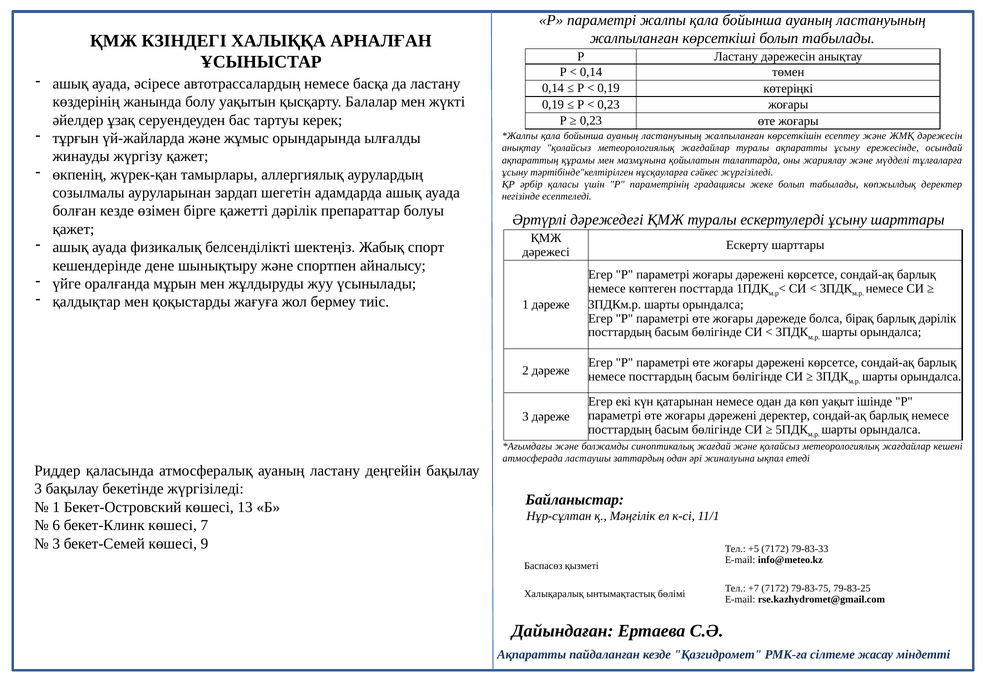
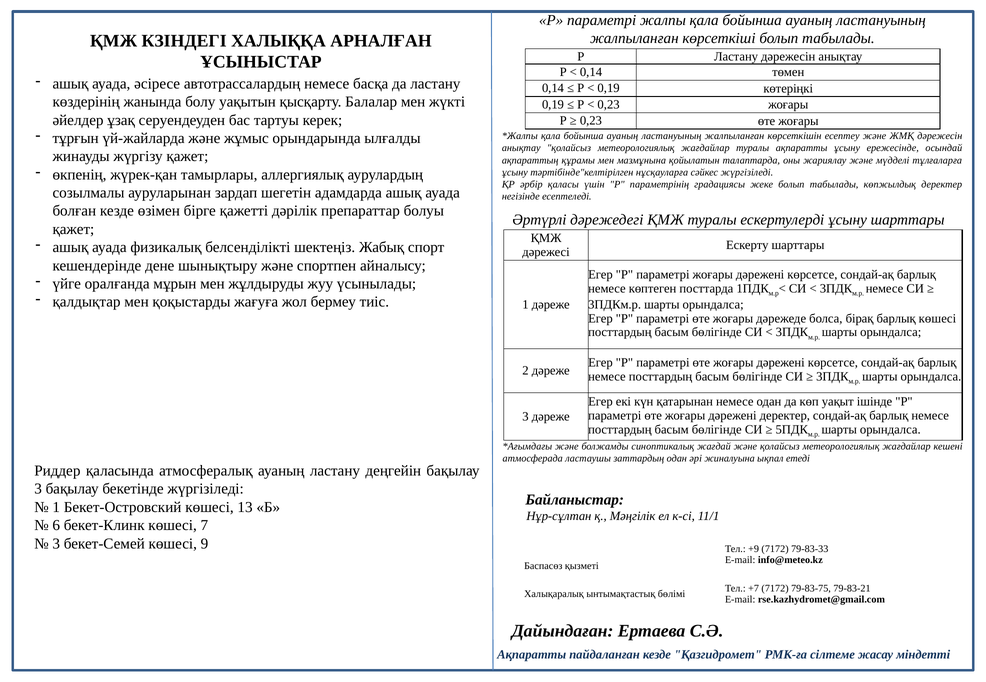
барлық дәрілік: дәрілік -> көшесі
+5: +5 -> +9
79-83-25: 79-83-25 -> 79-83-21
